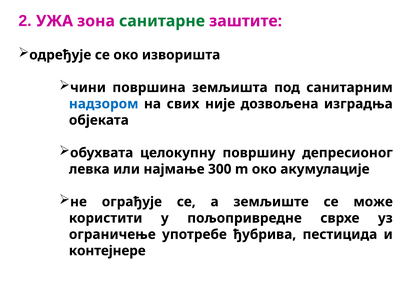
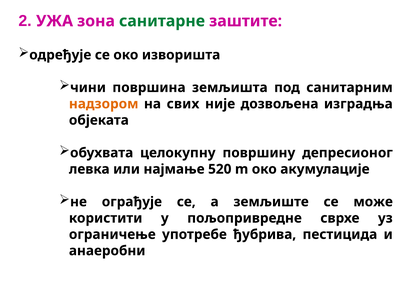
надзором colour: blue -> orange
300: 300 -> 520
контејнере: контејнере -> анаеробни
